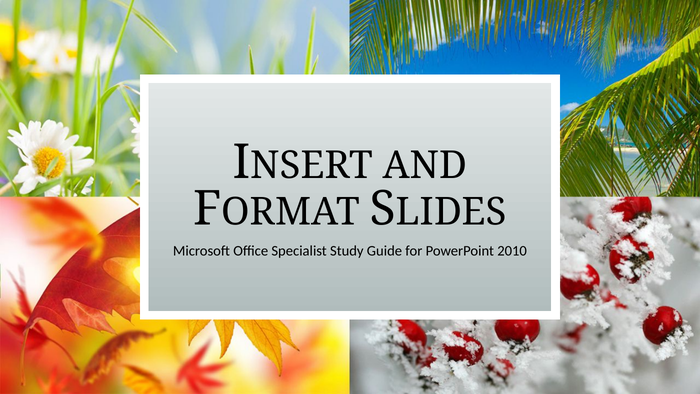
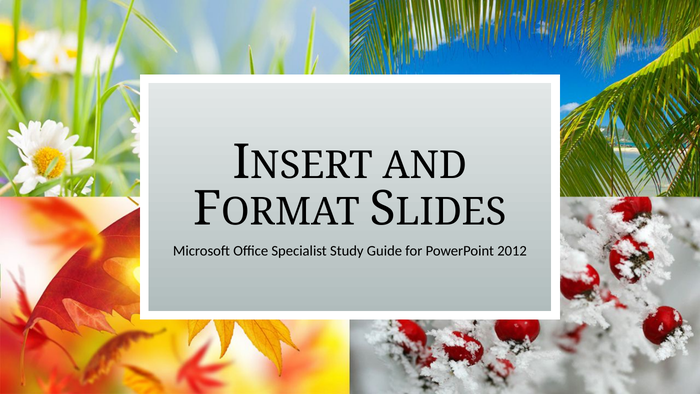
2010: 2010 -> 2012
